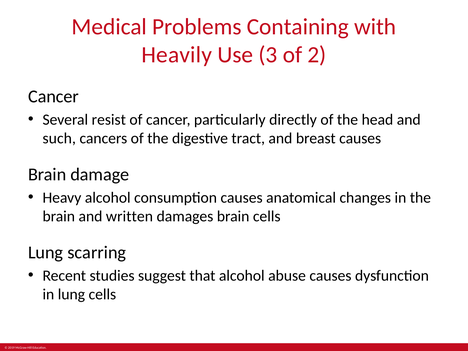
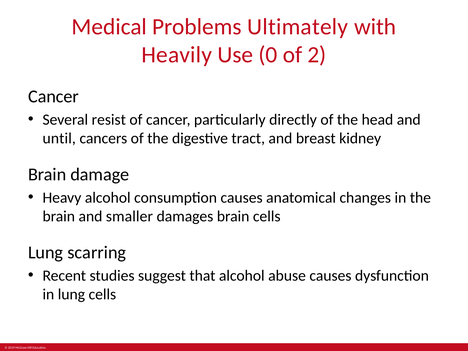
Containing: Containing -> Ultimately
3: 3 -> 0
such: such -> until
breast causes: causes -> kidney
written: written -> smaller
